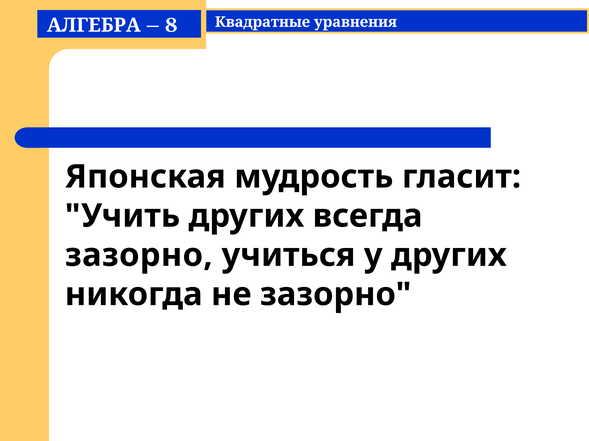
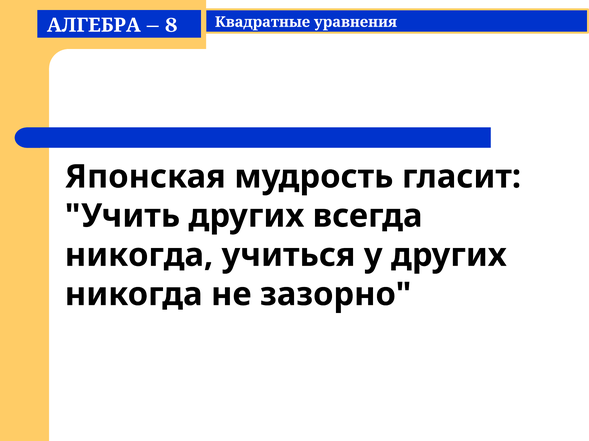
зазорно at (139, 256): зазорно -> никогда
